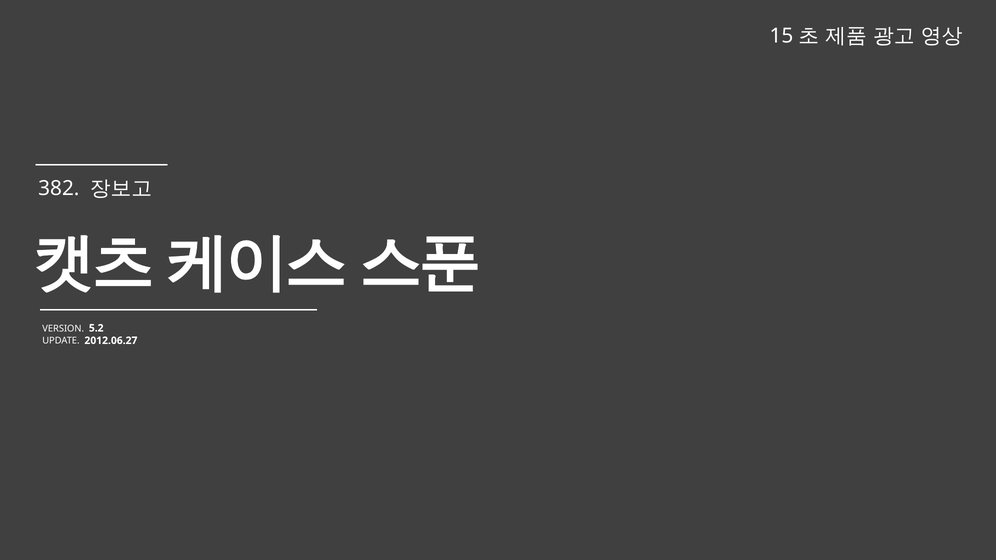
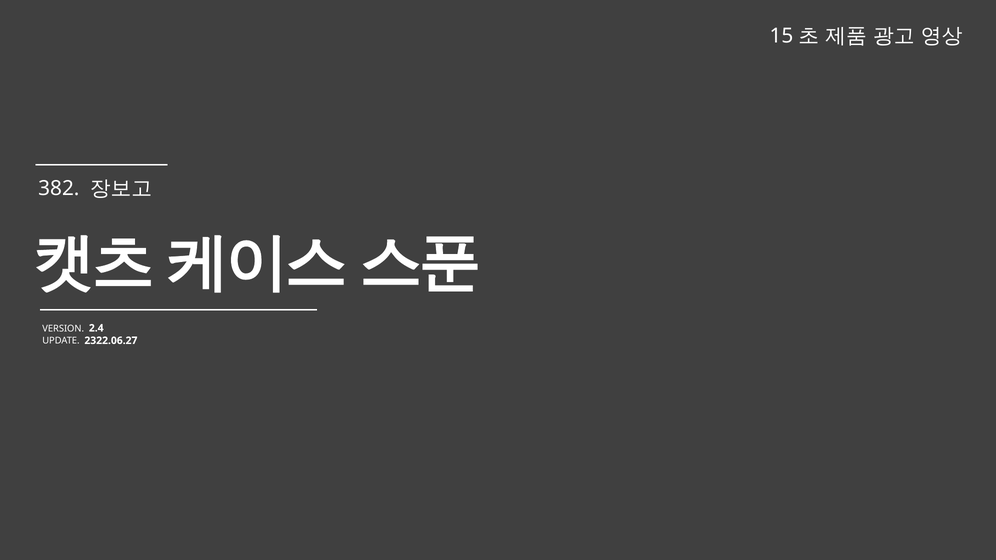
5.2: 5.2 -> 2.4
2012.06.27: 2012.06.27 -> 2322.06.27
